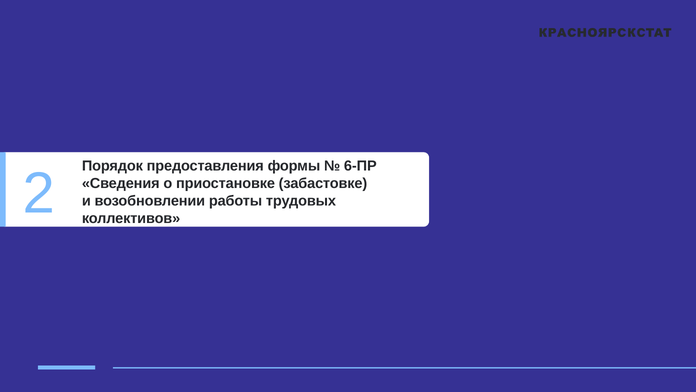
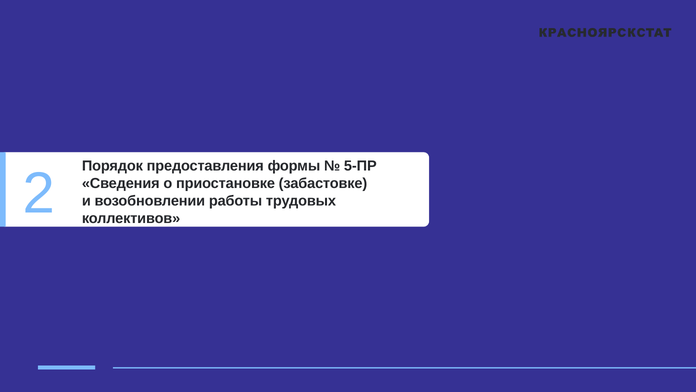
6-ПР: 6-ПР -> 5-ПР
